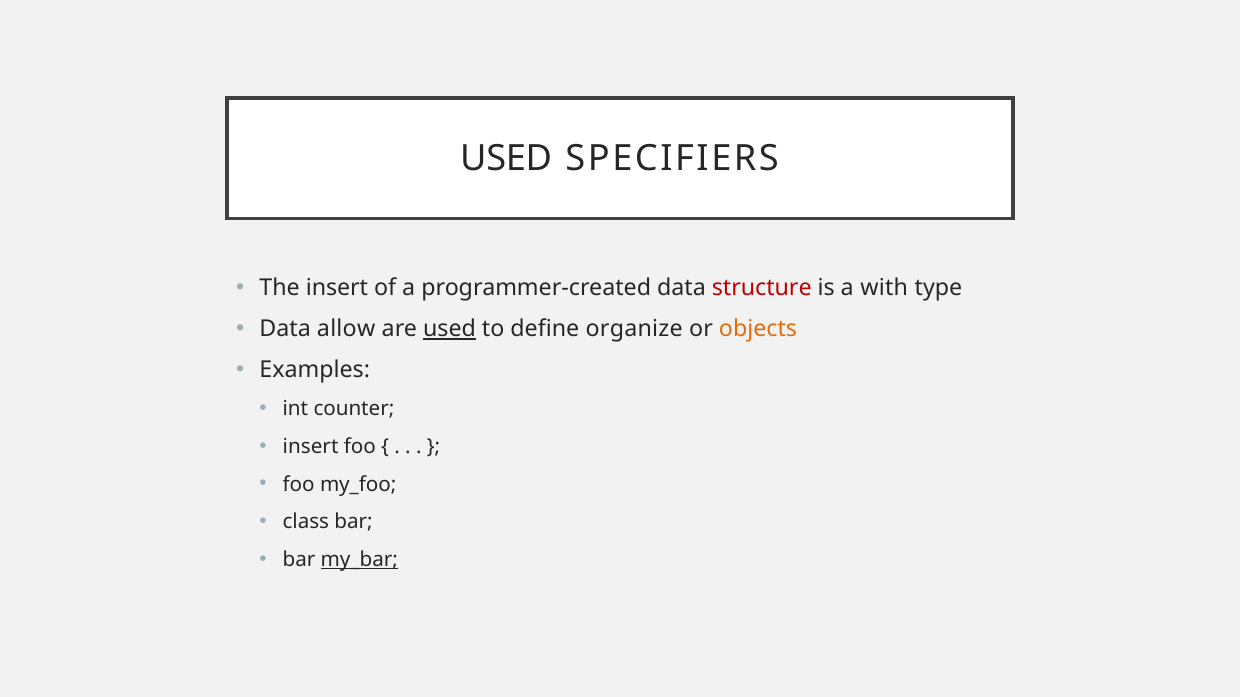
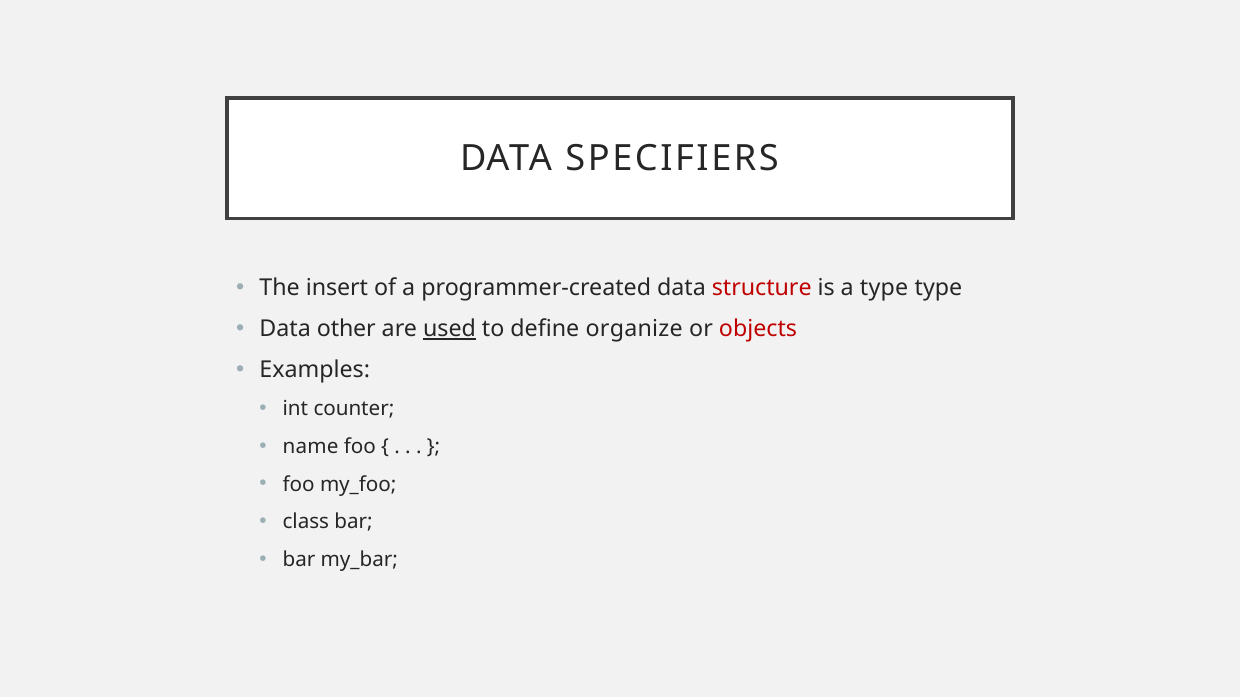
USED at (506, 158): USED -> DATA
a with: with -> type
allow: allow -> other
objects colour: orange -> red
insert at (311, 447): insert -> name
my_bar underline: present -> none
